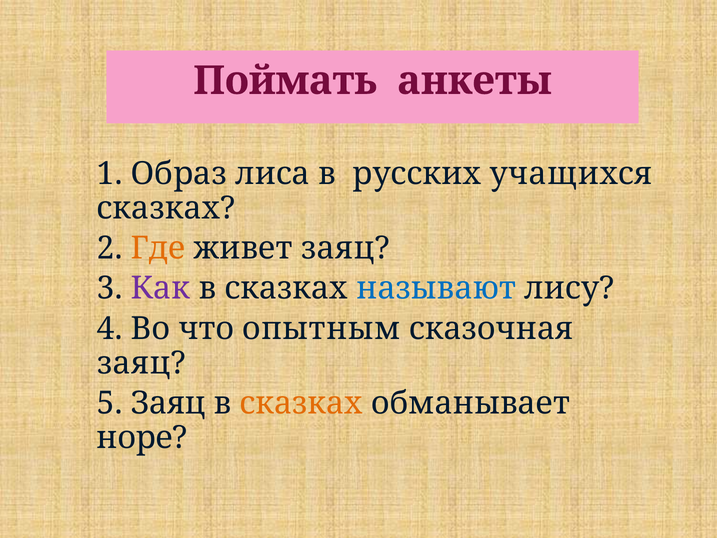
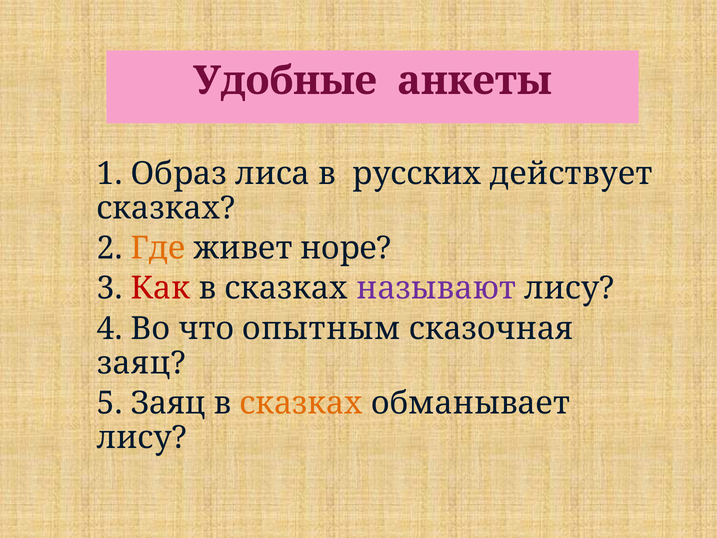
Поймать: Поймать -> Удобные
учащихся: учащихся -> действует
живет заяц: заяц -> норе
Как colour: purple -> red
называют colour: blue -> purple
норе at (142, 438): норе -> лису
